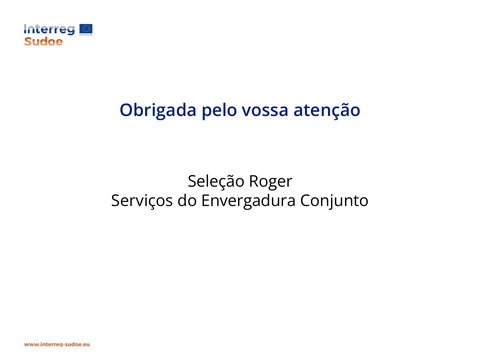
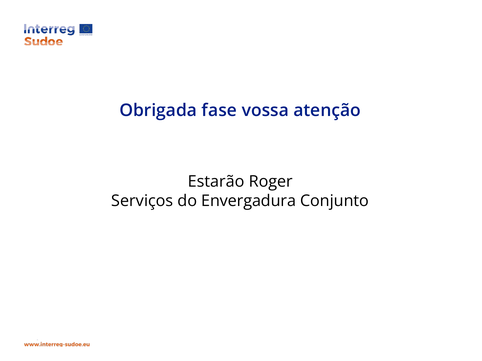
pelo: pelo -> fase
Seleção: Seleção -> Estarão
